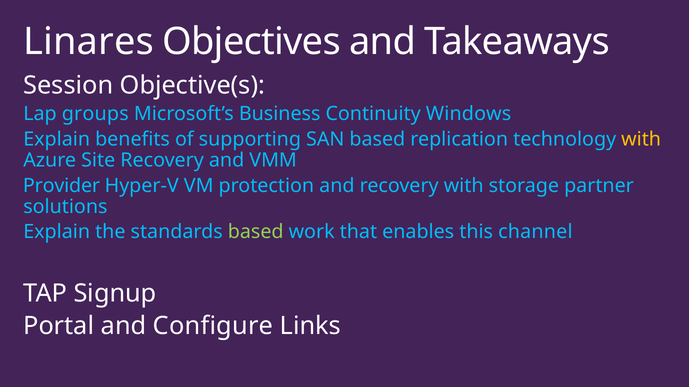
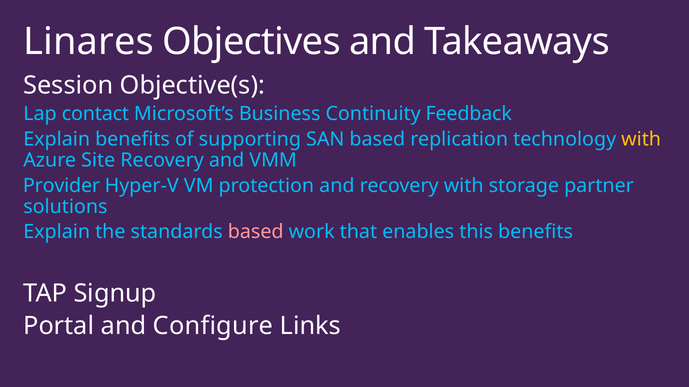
groups: groups -> contact
Windows: Windows -> Feedback
based at (256, 232) colour: light green -> pink
this channel: channel -> benefits
